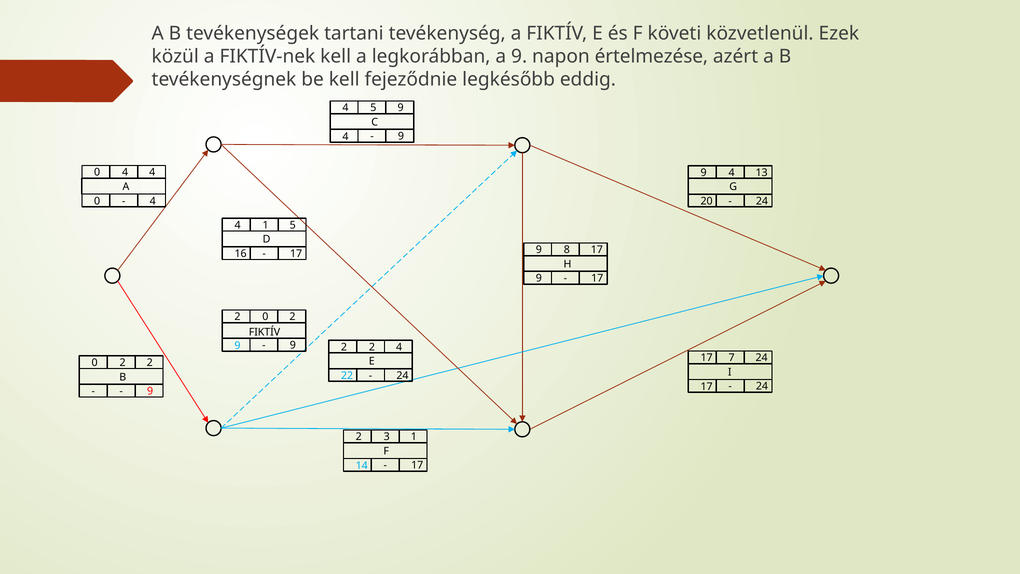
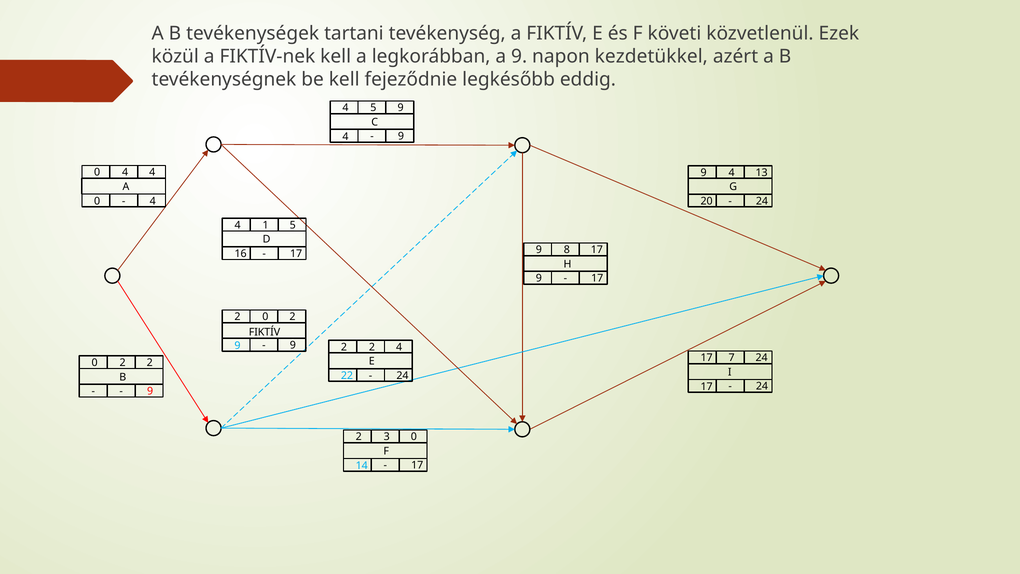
értelmezése: értelmezése -> kezdetükkel
3 1: 1 -> 0
